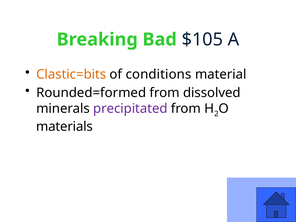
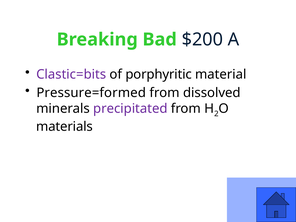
$105: $105 -> $200
Clastic=bits colour: orange -> purple
conditions: conditions -> porphyritic
Rounded=formed: Rounded=formed -> Pressure=formed
